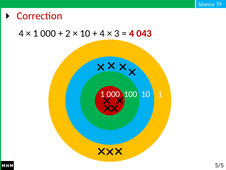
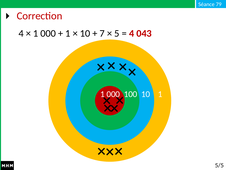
2 at (68, 33): 2 -> 1
4 at (102, 33): 4 -> 7
3: 3 -> 5
